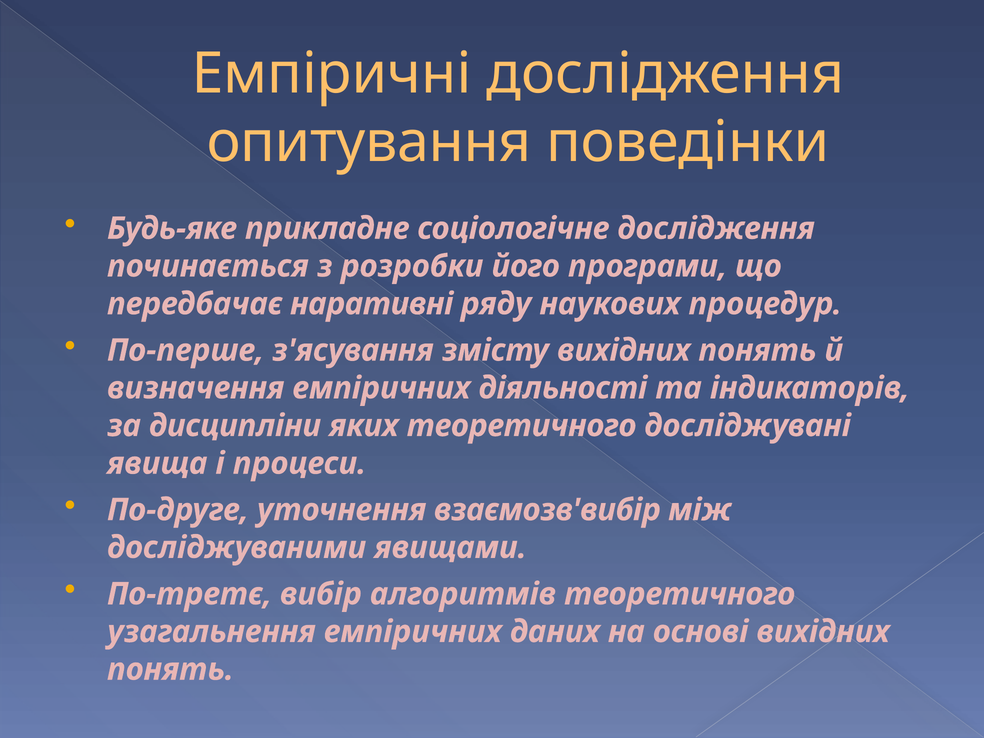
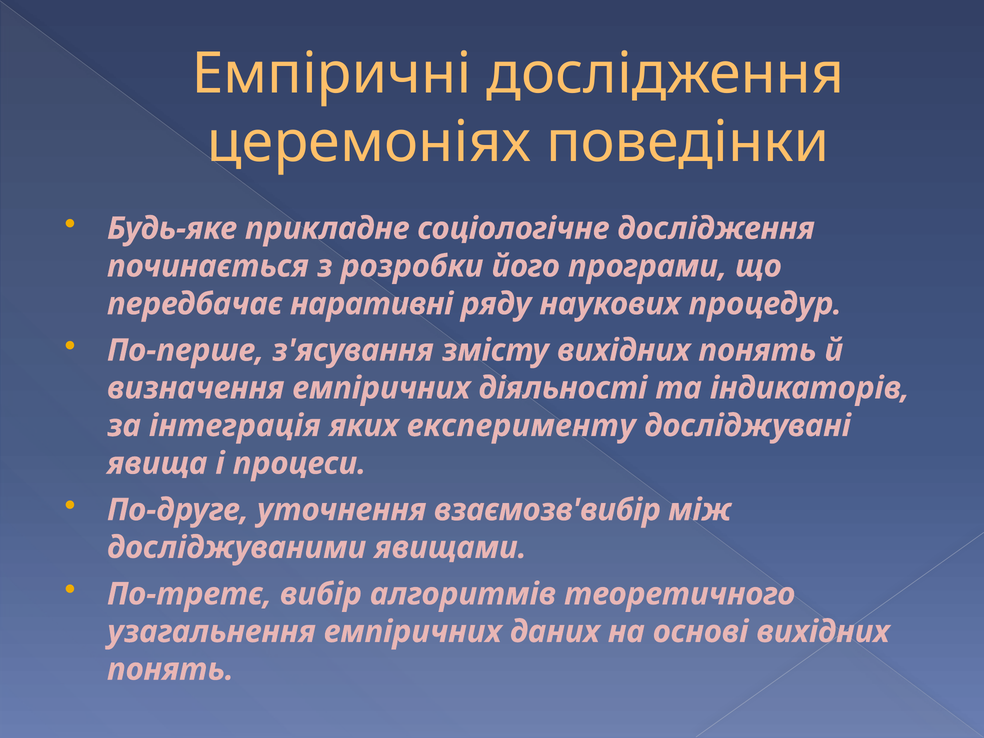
опитування: опитування -> церемоніях
дисципліни: дисципліни -> інтеграція
яких теоретичного: теоретичного -> експерименту
